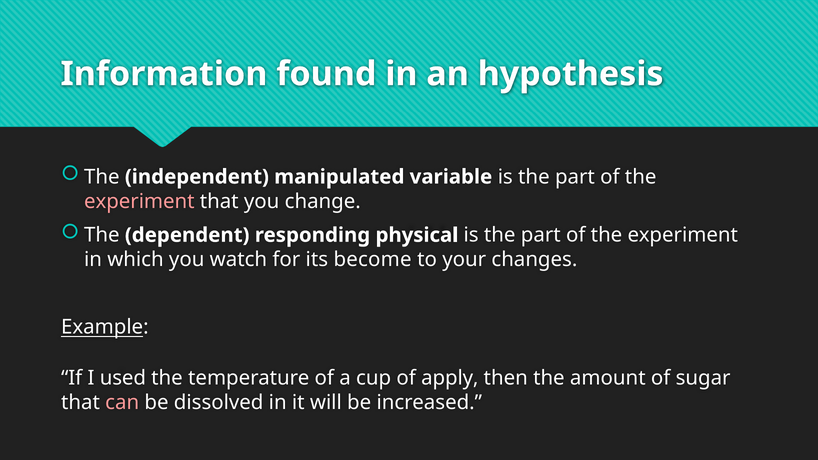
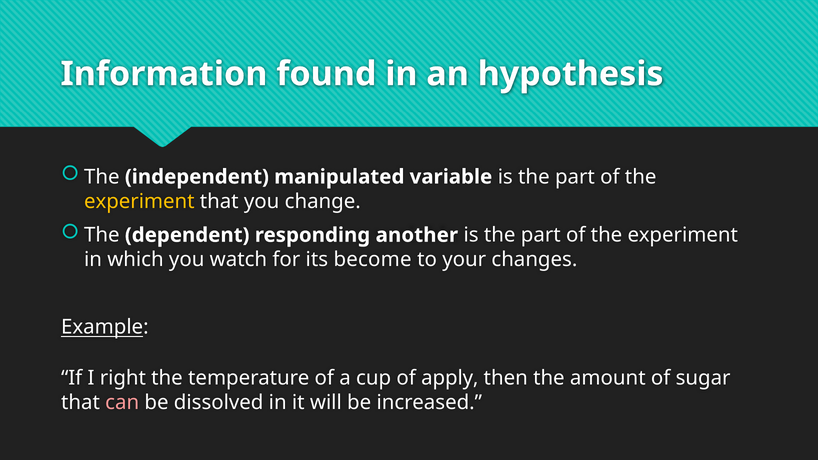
experiment at (139, 201) colour: pink -> yellow
physical: physical -> another
used: used -> right
